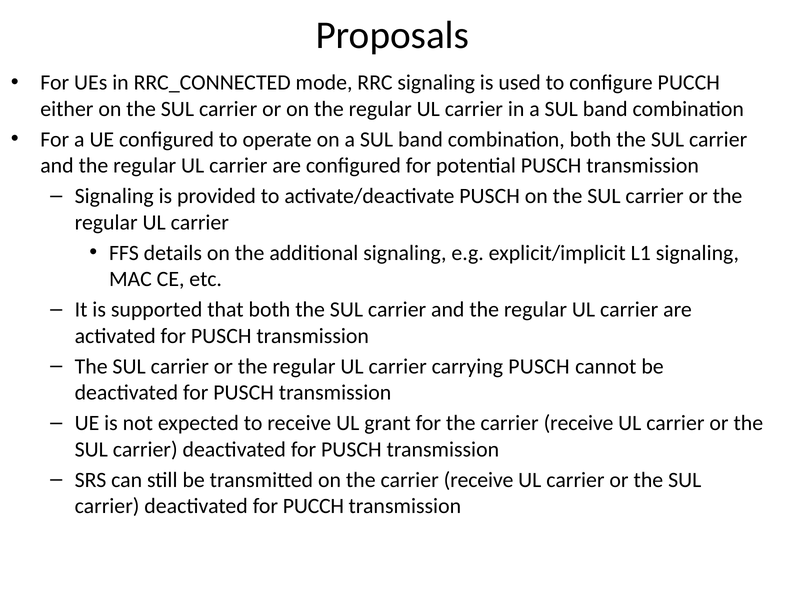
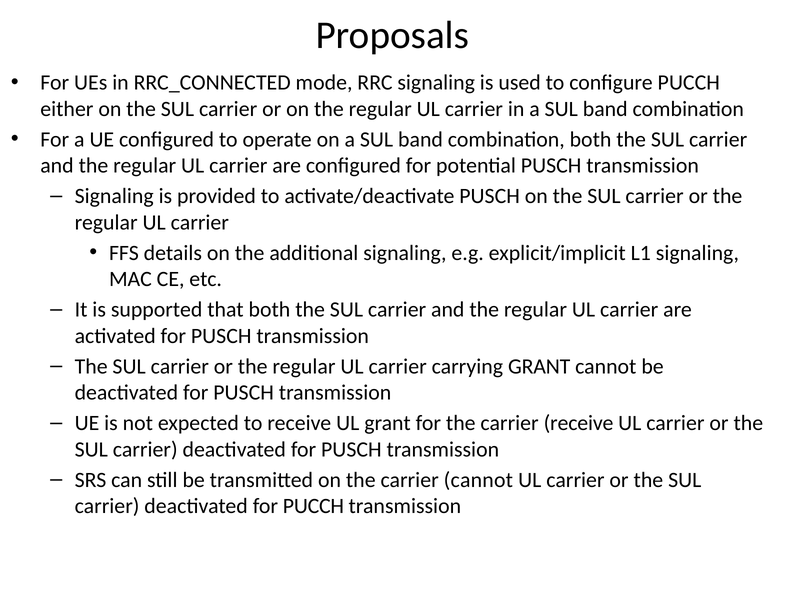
carrying PUSCH: PUSCH -> GRANT
on the carrier receive: receive -> cannot
